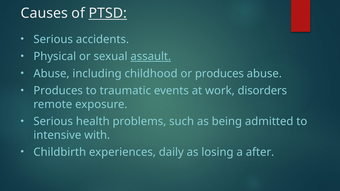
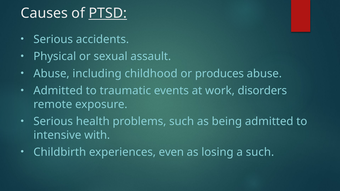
assault underline: present -> none
Produces at (58, 91): Produces -> Admitted
daily: daily -> even
a after: after -> such
